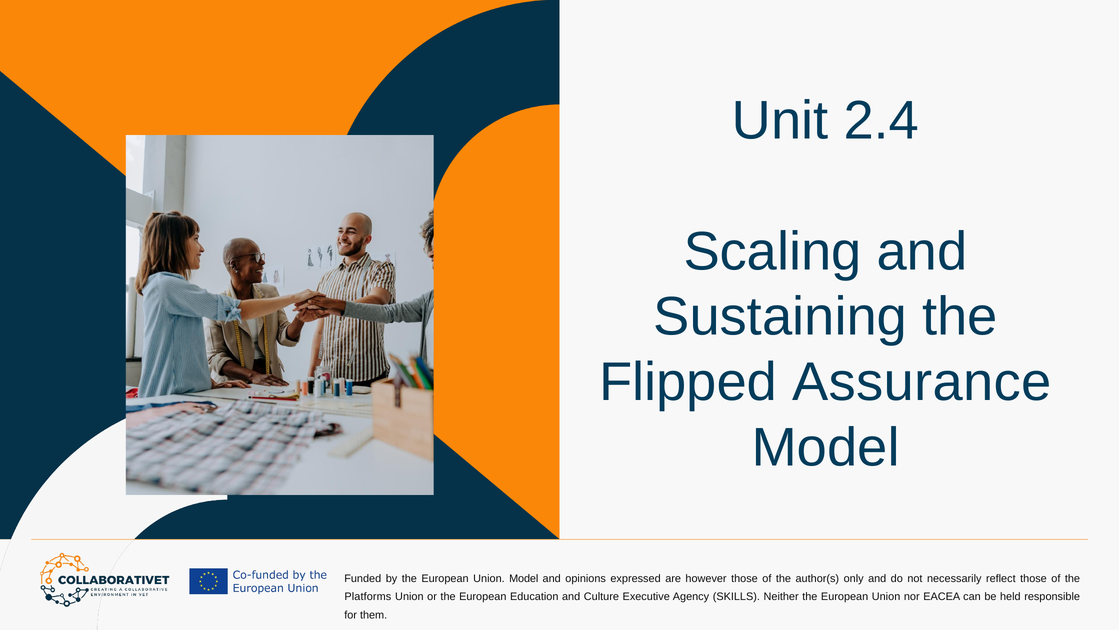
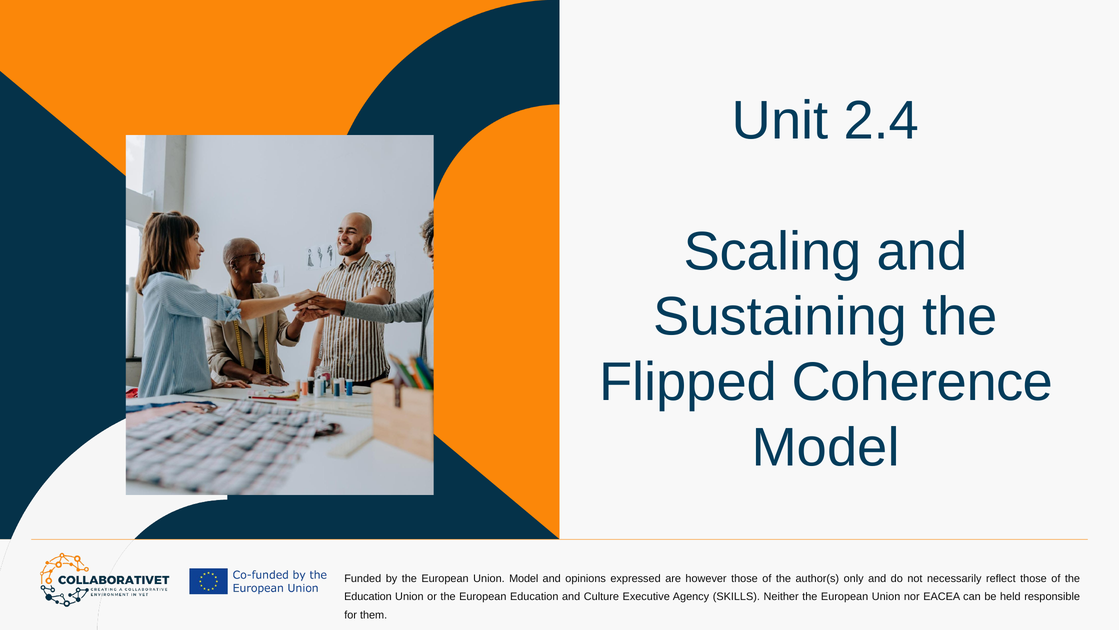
Assurance: Assurance -> Coherence
Platforms at (368, 596): Platforms -> Education
